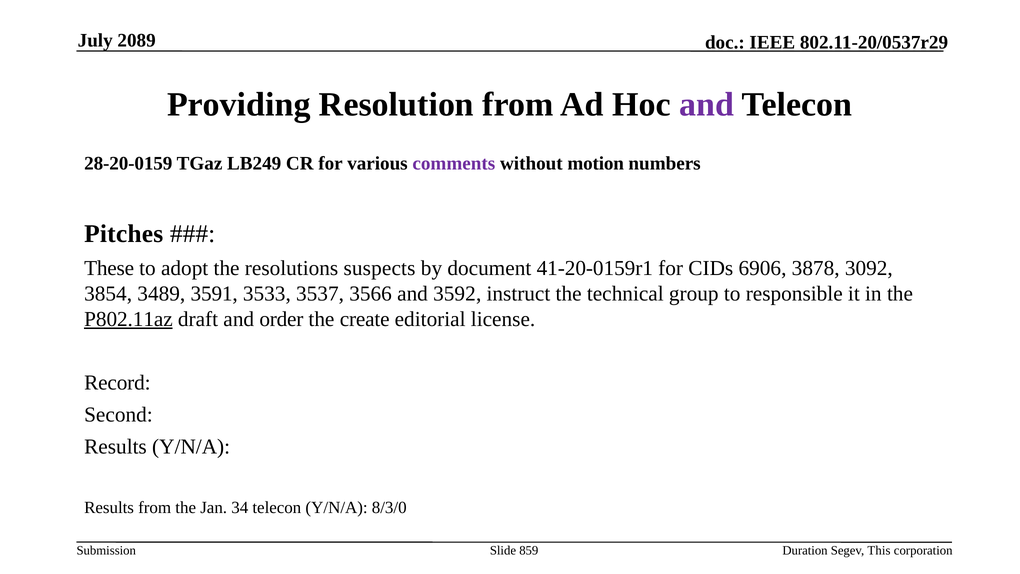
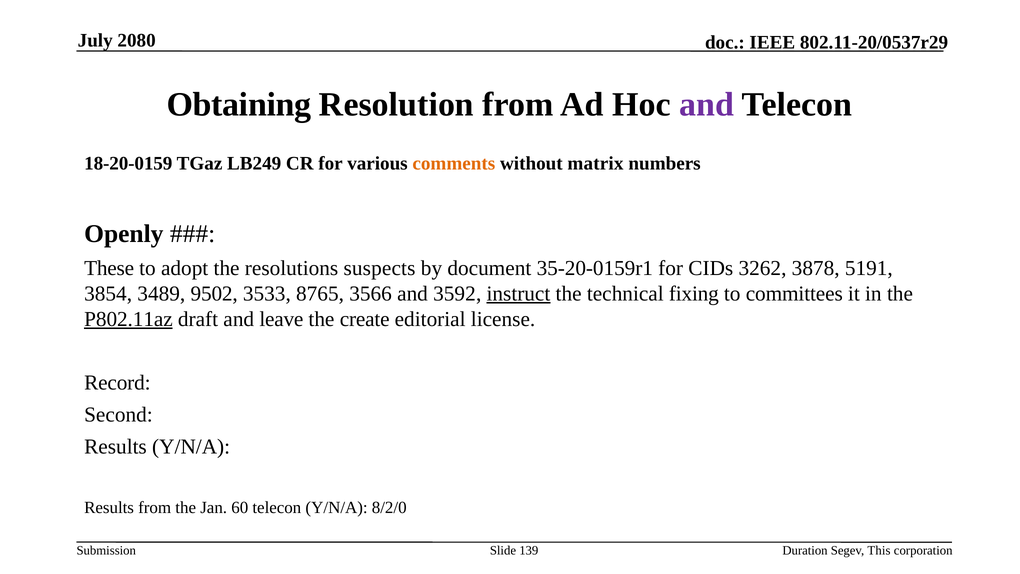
2089: 2089 -> 2080
Providing: Providing -> Obtaining
28-20-0159: 28-20-0159 -> 18-20-0159
comments colour: purple -> orange
motion: motion -> matrix
Pitches: Pitches -> Openly
41-20-0159r1: 41-20-0159r1 -> 35-20-0159r1
6906: 6906 -> 3262
3092: 3092 -> 5191
3591: 3591 -> 9502
3537: 3537 -> 8765
instruct underline: none -> present
group: group -> fixing
responsible: responsible -> committees
order: order -> leave
34: 34 -> 60
8/3/0: 8/3/0 -> 8/2/0
859: 859 -> 139
